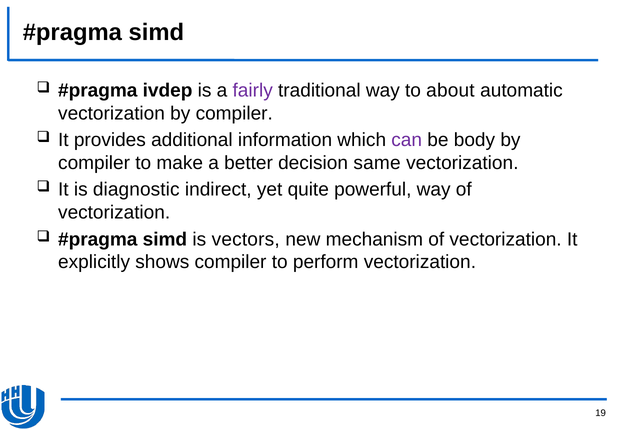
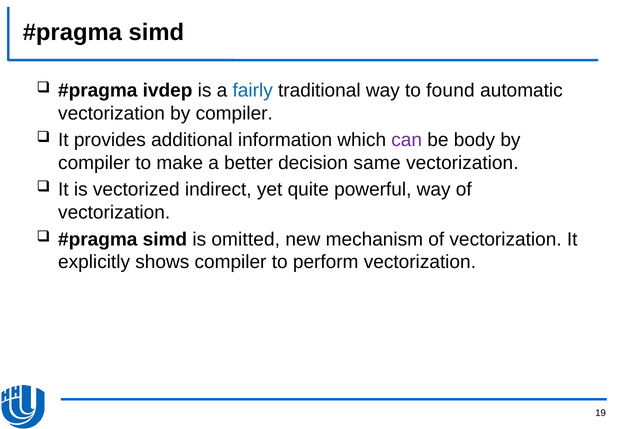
fairly colour: purple -> blue
about: about -> found
diagnostic: diagnostic -> vectorized
vectors: vectors -> omitted
